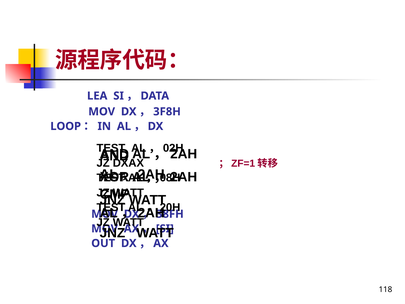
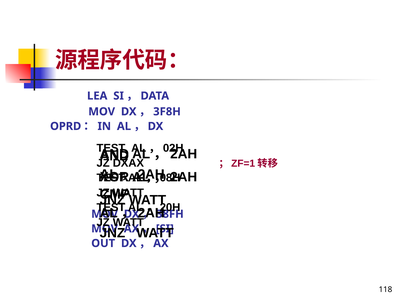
LOOP: LOOP -> OPRD
